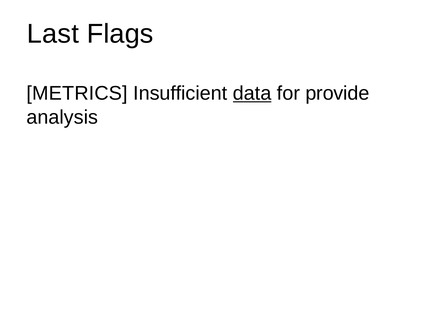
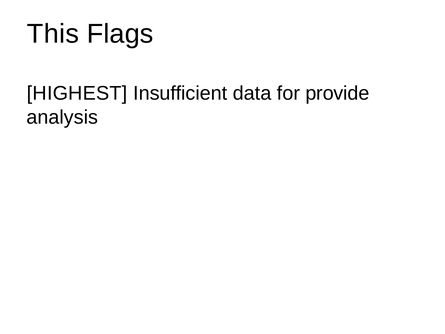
Last: Last -> This
METRICS: METRICS -> HIGHEST
data underline: present -> none
